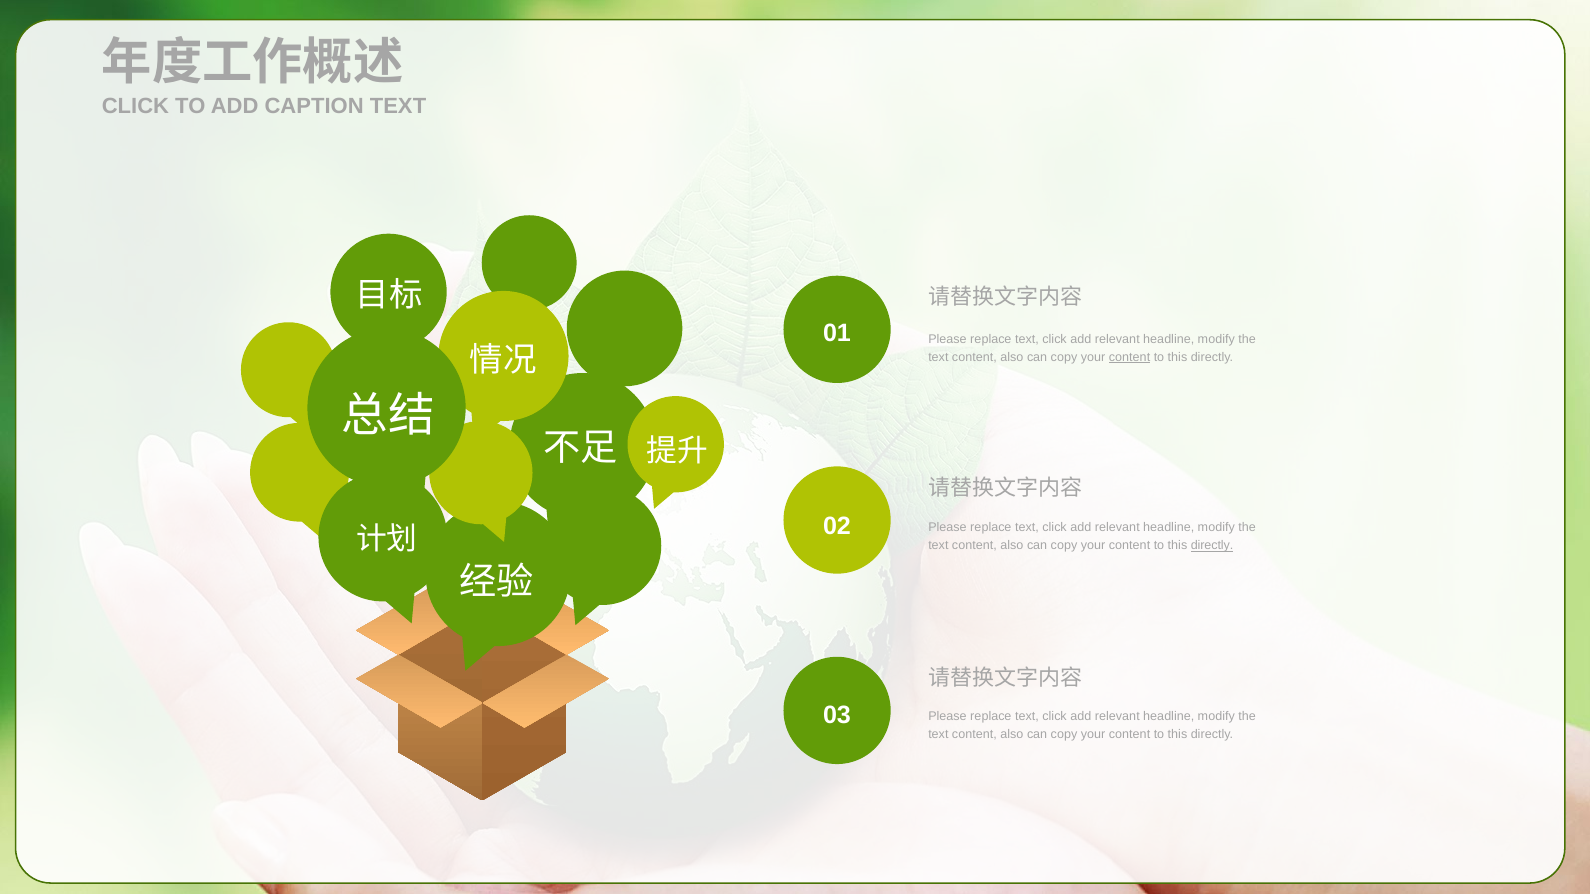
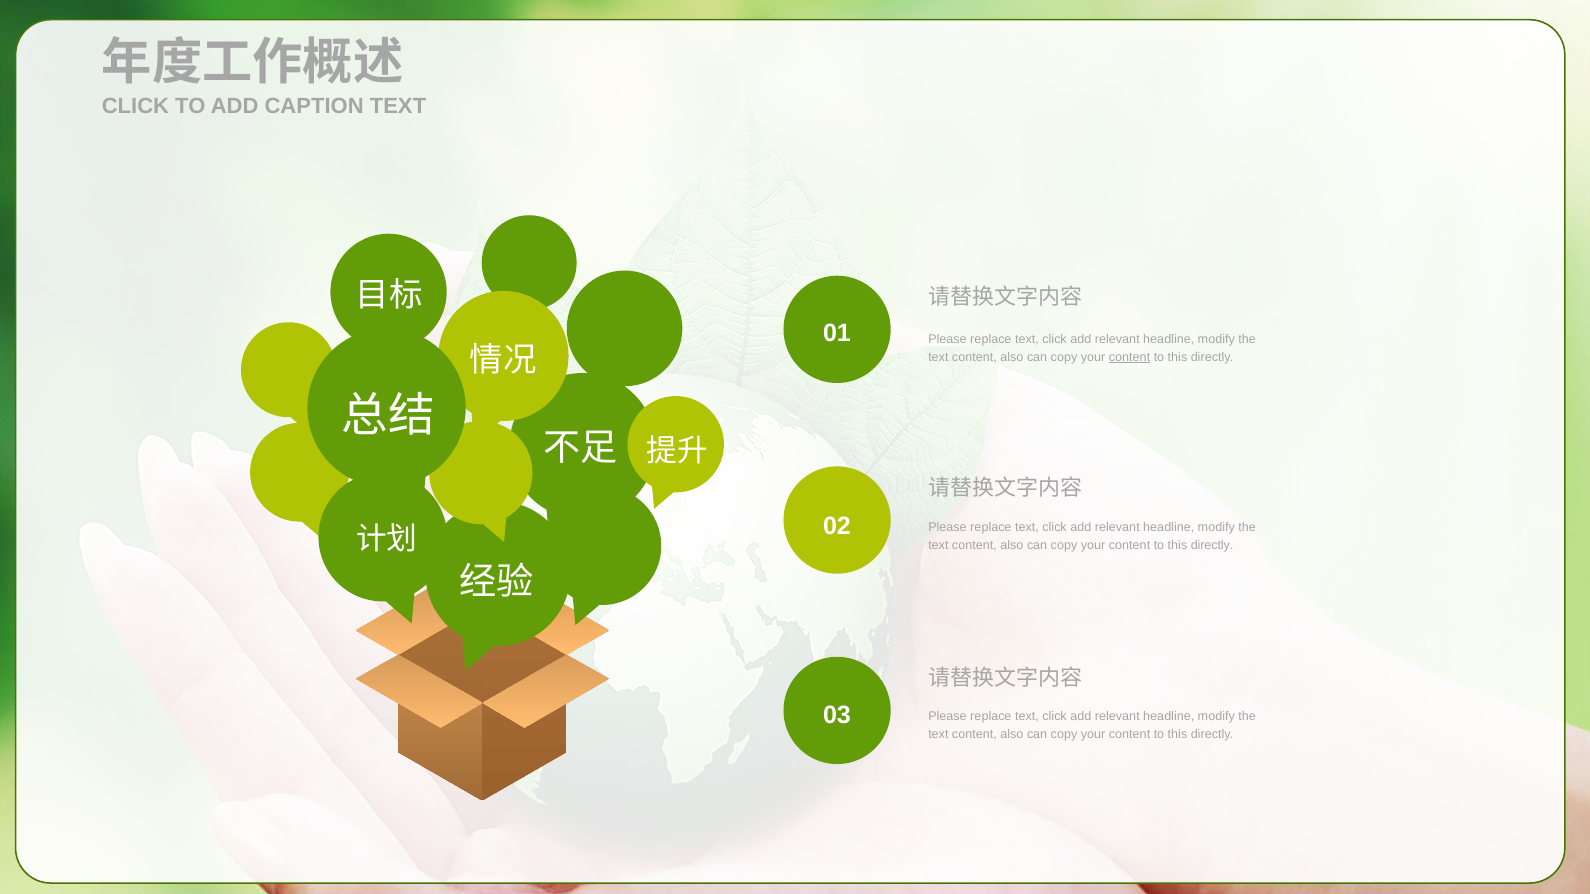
directly at (1212, 546) underline: present -> none
